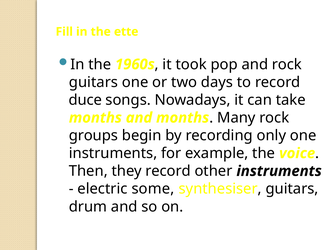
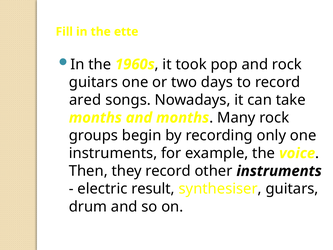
duce: duce -> ared
some: some -> result
